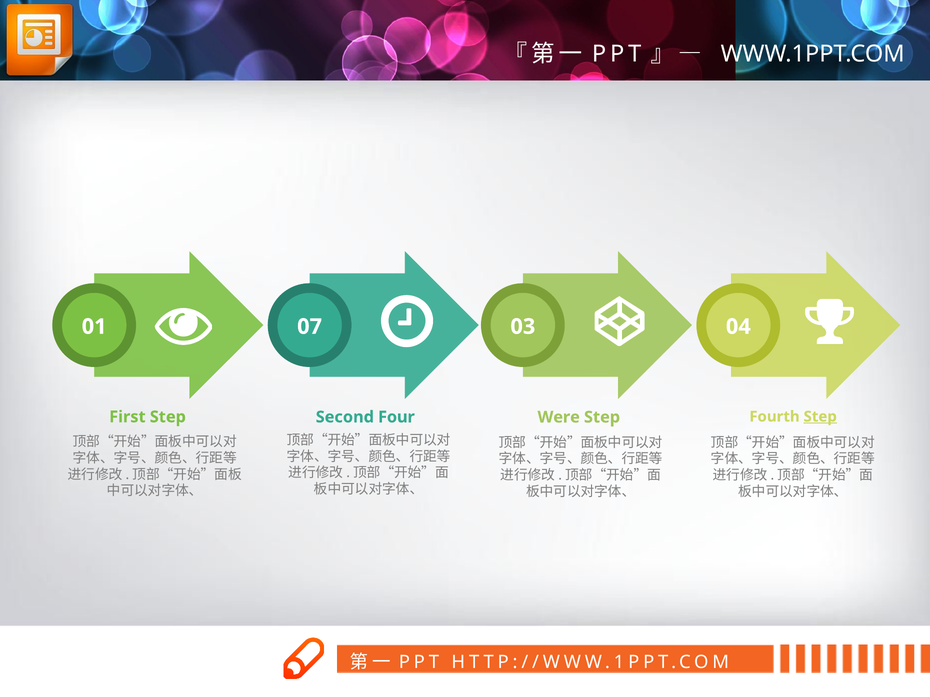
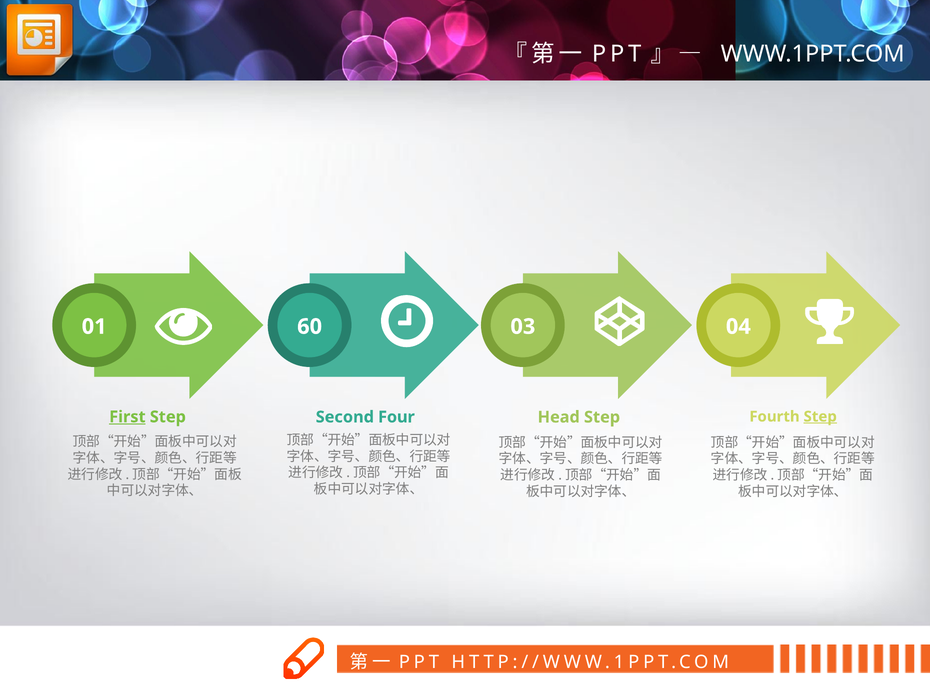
07: 07 -> 60
First underline: none -> present
Were: Were -> Head
